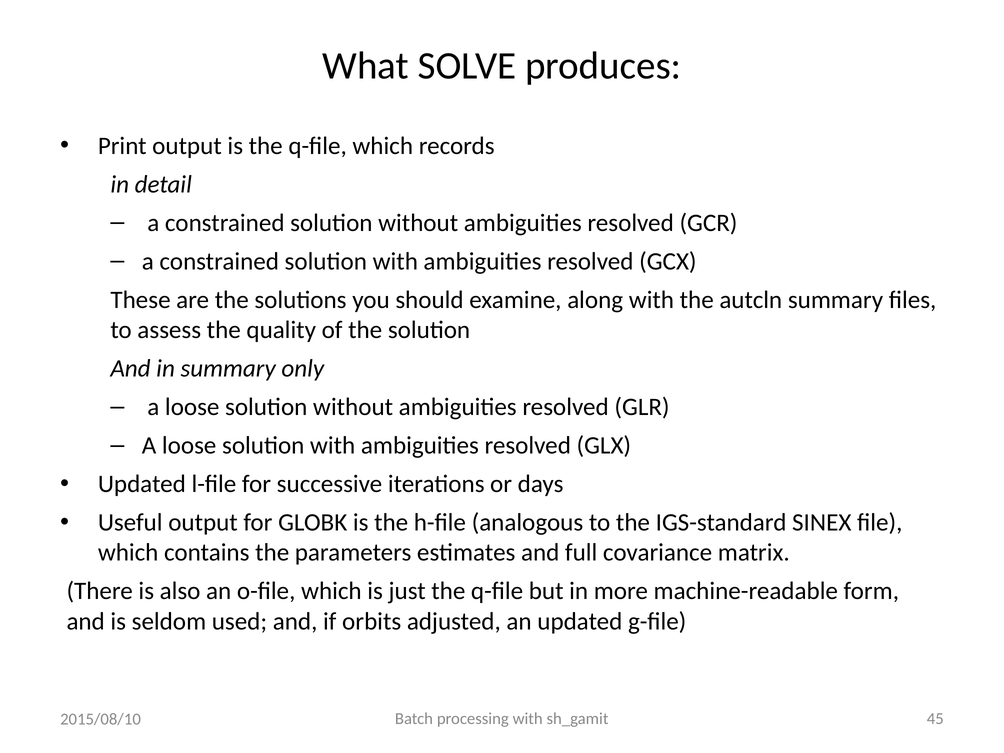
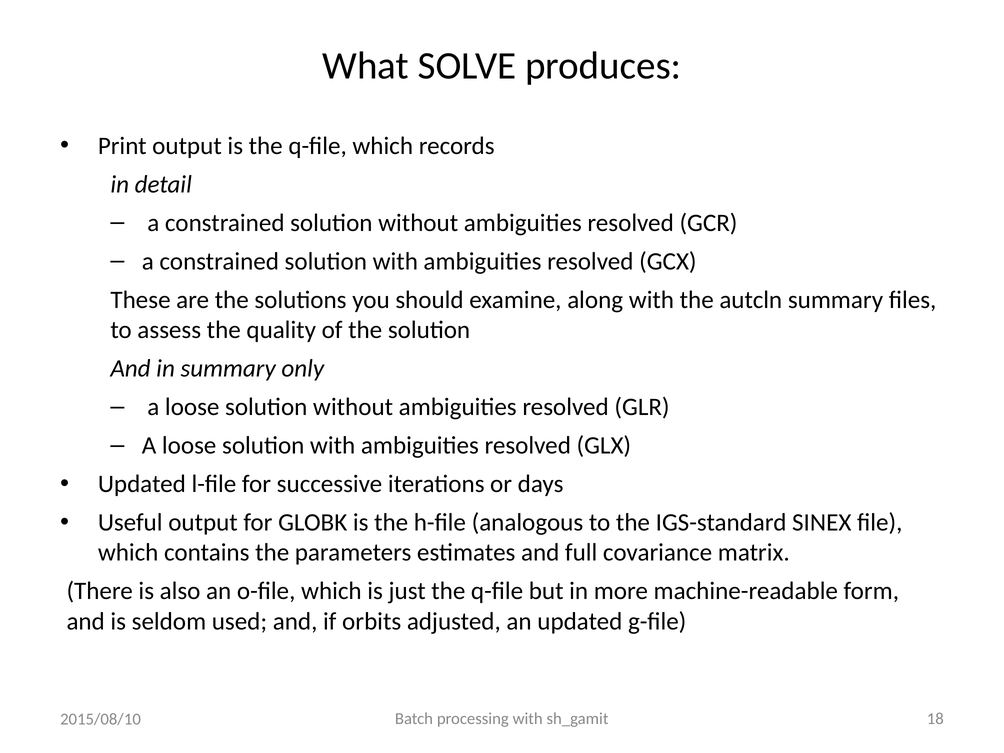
45: 45 -> 18
